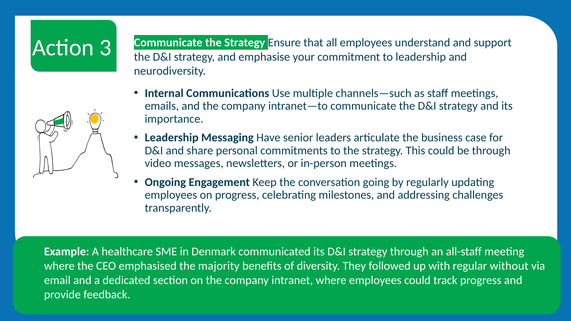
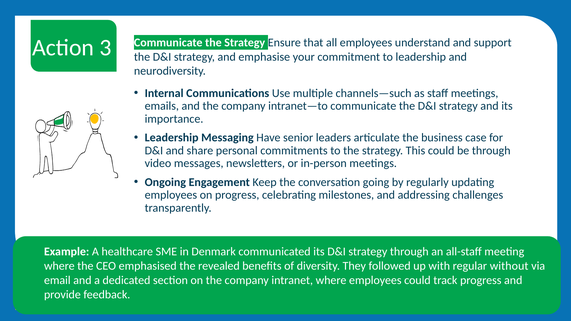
majority: majority -> revealed
